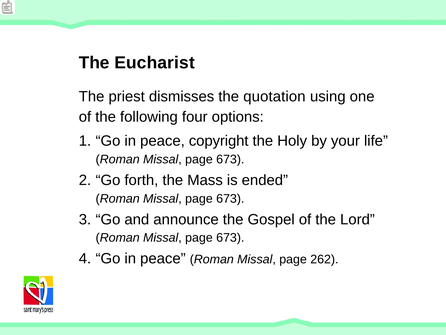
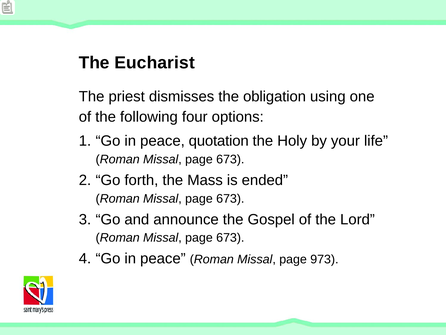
quotation: quotation -> obligation
copyright: copyright -> quotation
262: 262 -> 973
